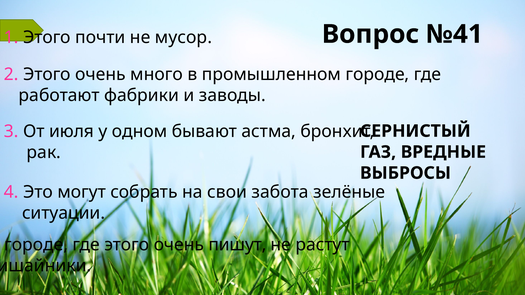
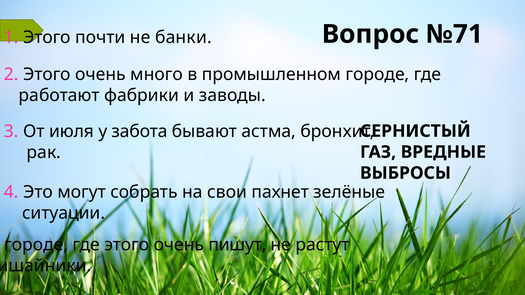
№41: №41 -> №71
мусор: мусор -> банки
одном: одном -> забота
забота: забота -> пахнет
